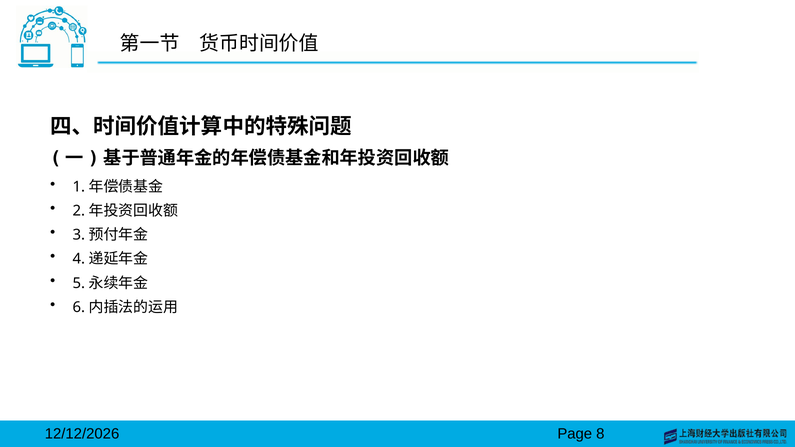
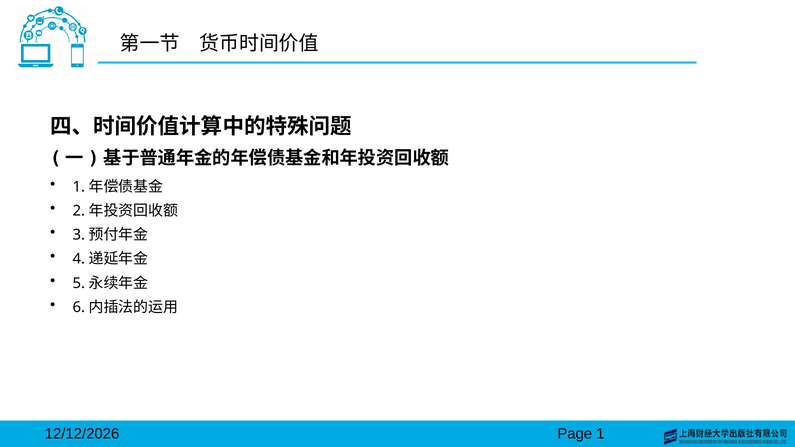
8: 8 -> 1
